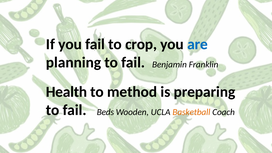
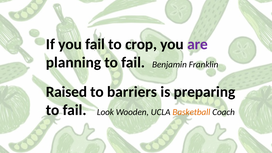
are colour: blue -> purple
Health: Health -> Raised
method: method -> barriers
Beds: Beds -> Look
